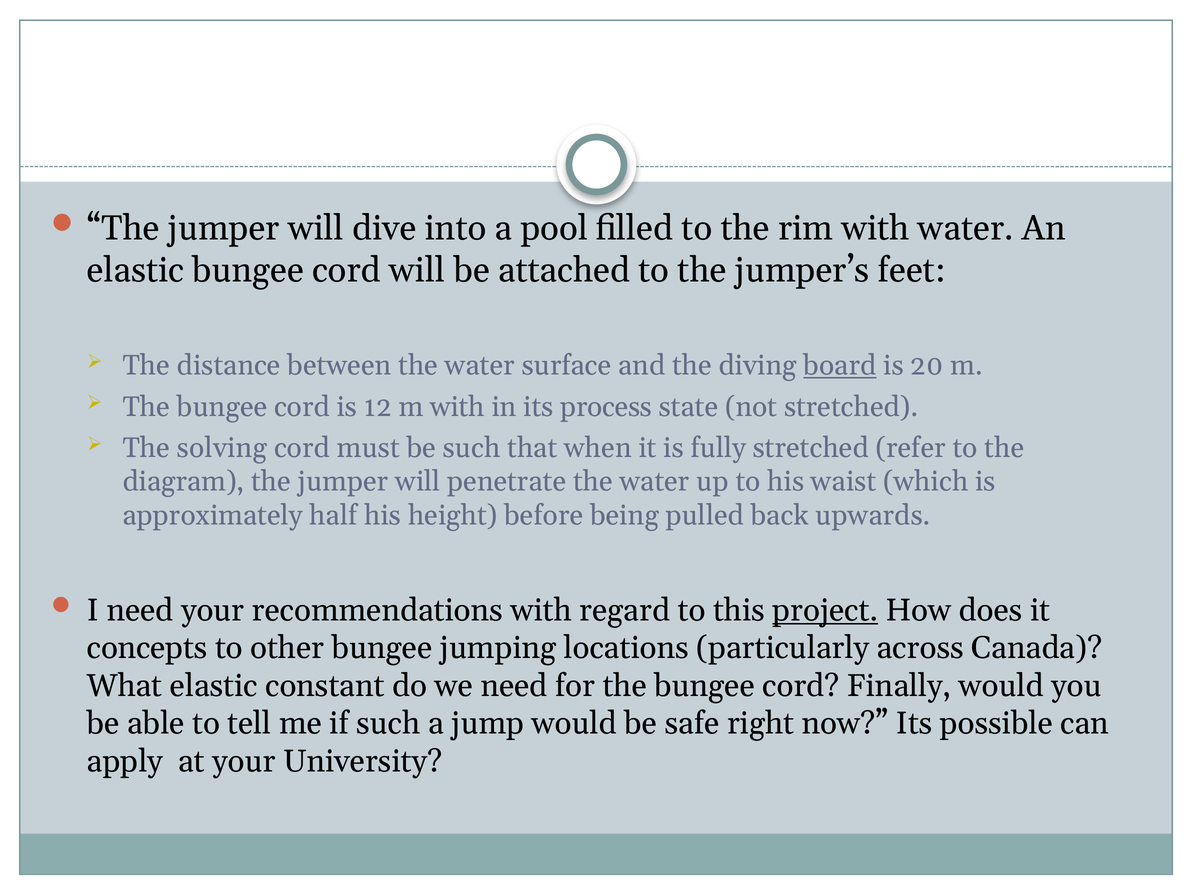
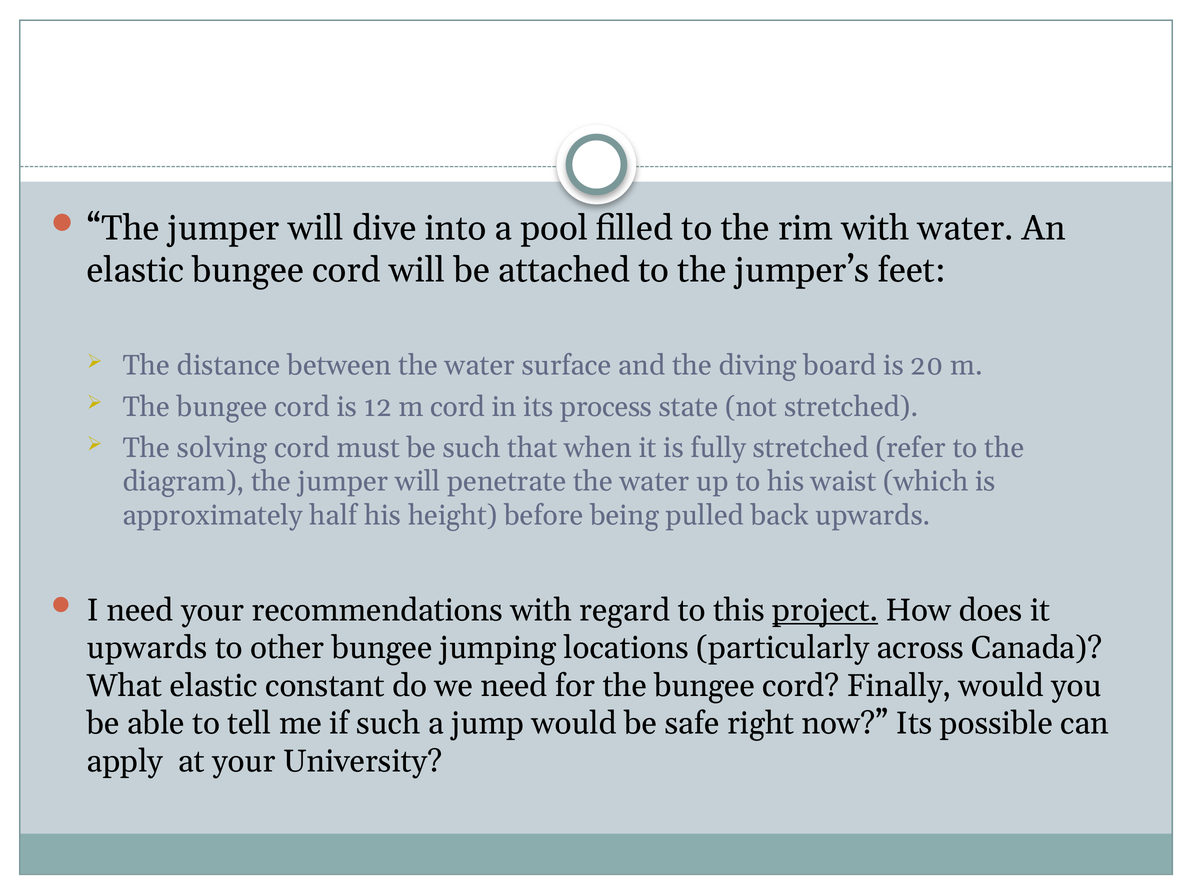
board underline: present -> none
m with: with -> cord
concepts at (147, 648): concepts -> upwards
